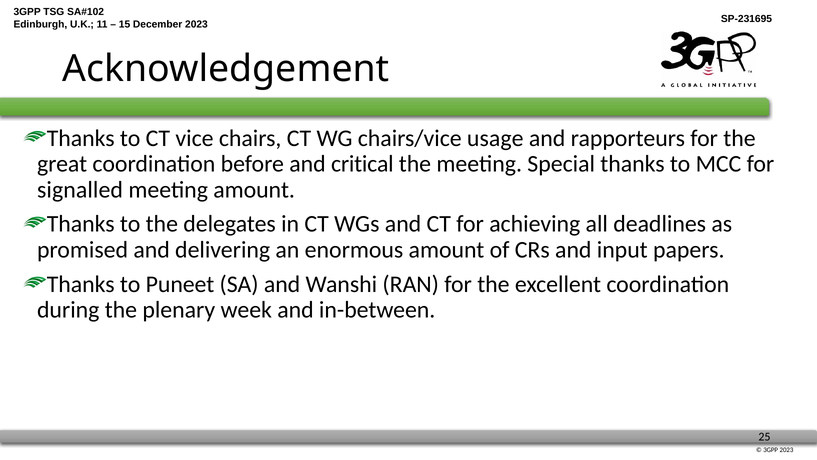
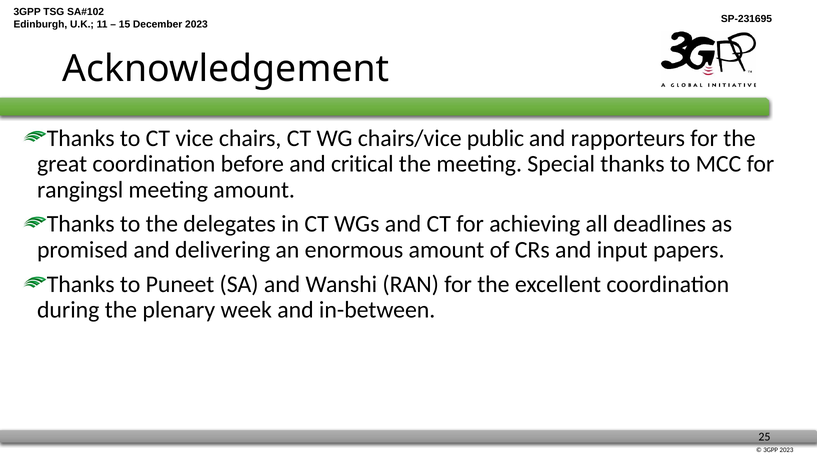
usage: usage -> public
signalled: signalled -> rangingsl
